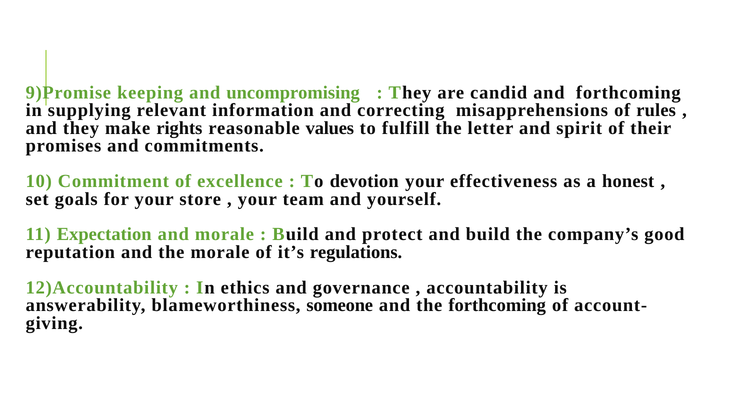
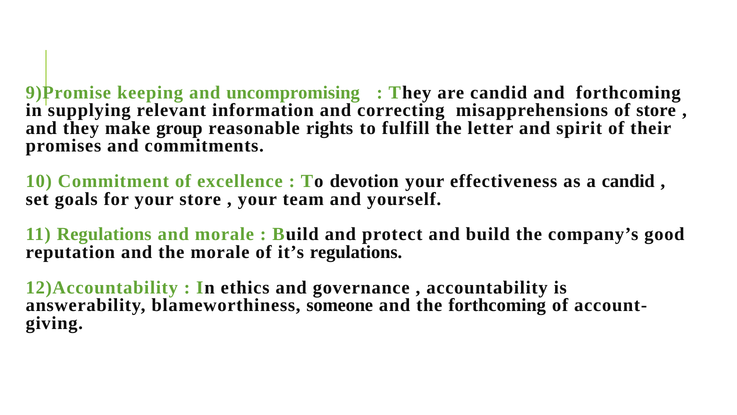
of rules: rules -> store
rights: rights -> group
values: values -> rights
a honest: honest -> candid
11 Expectation: Expectation -> Regulations
